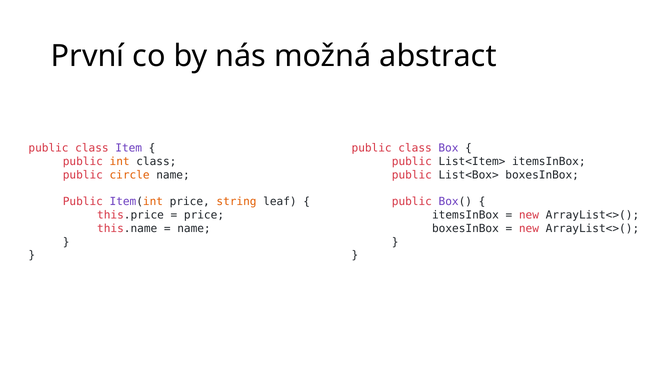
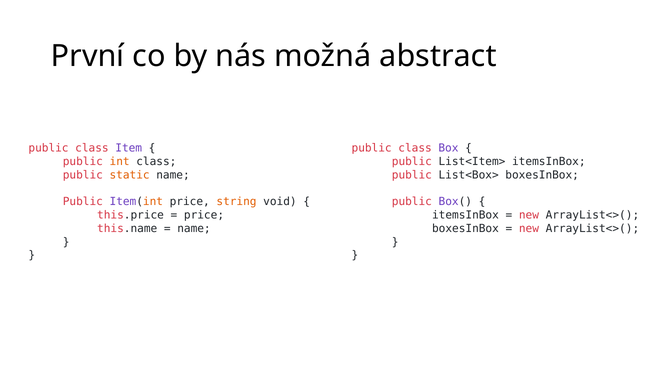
circle: circle -> static
leaf: leaf -> void
